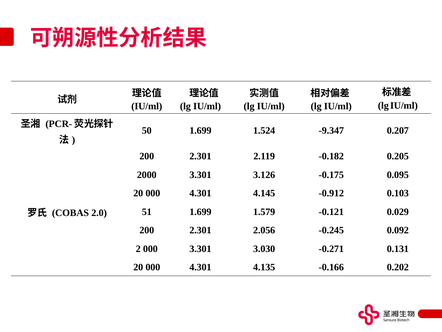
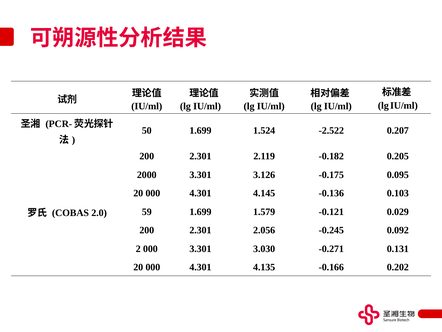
-9.347: -9.347 -> -2.522
-0.912: -0.912 -> -0.136
51: 51 -> 59
